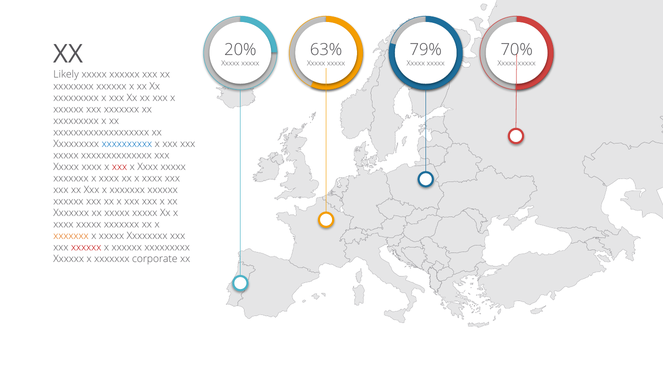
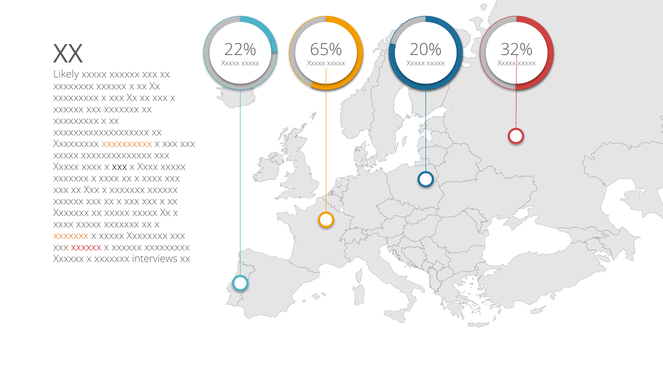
20%: 20% -> 22%
63%: 63% -> 65%
79%: 79% -> 20%
70%: 70% -> 32%
xxxxxxxxxx colour: blue -> orange
xxx at (120, 167) colour: red -> black
corporate: corporate -> interviews
